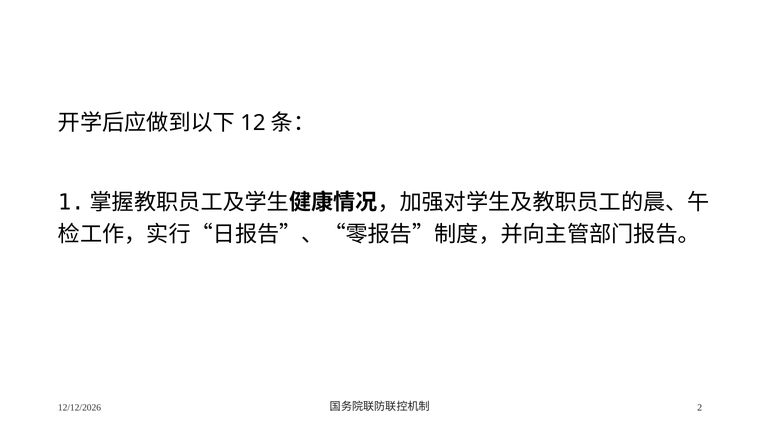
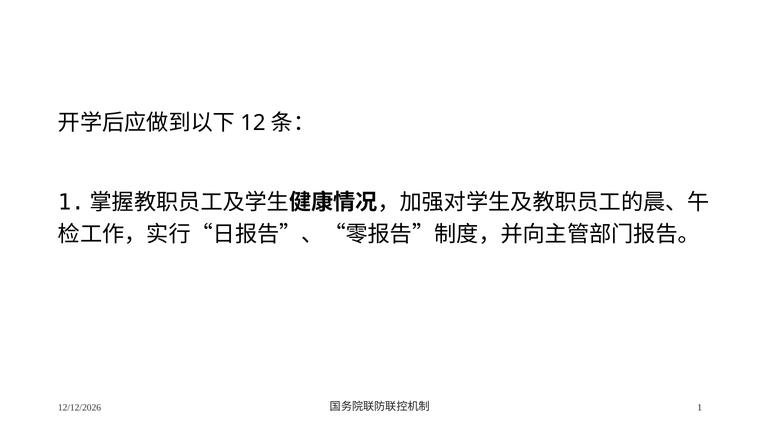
2: 2 -> 1
